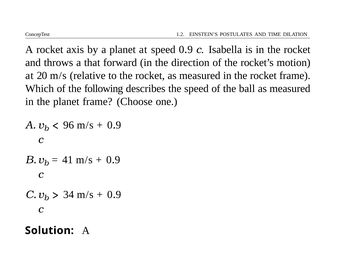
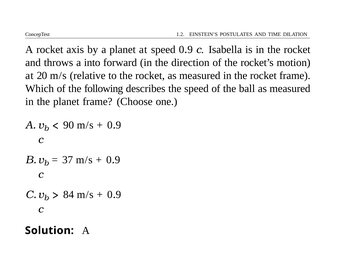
that: that -> into
96: 96 -> 90
41: 41 -> 37
34: 34 -> 84
